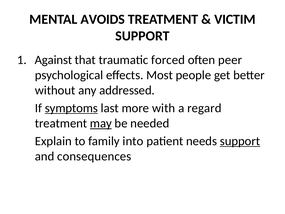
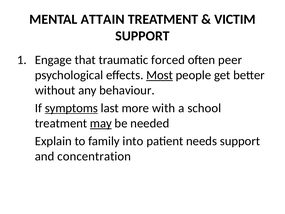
AVOIDS: AVOIDS -> ATTAIN
Against: Against -> Engage
Most underline: none -> present
addressed: addressed -> behaviour
regard: regard -> school
support at (240, 141) underline: present -> none
consequences: consequences -> concentration
